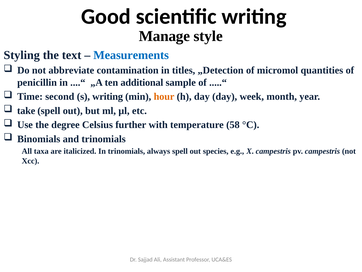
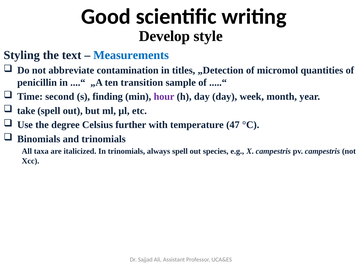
Manage: Manage -> Develop
additional: additional -> transition
s writing: writing -> finding
hour colour: orange -> purple
58: 58 -> 47
